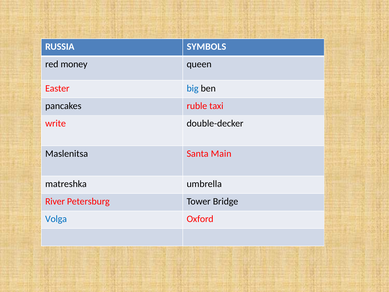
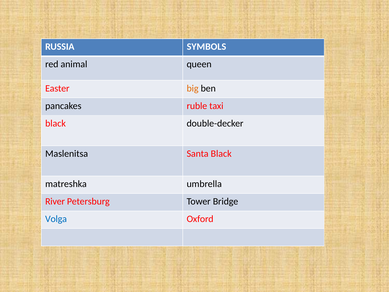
money: money -> animal
big colour: blue -> orange
write at (56, 123): write -> black
Santa Main: Main -> Black
